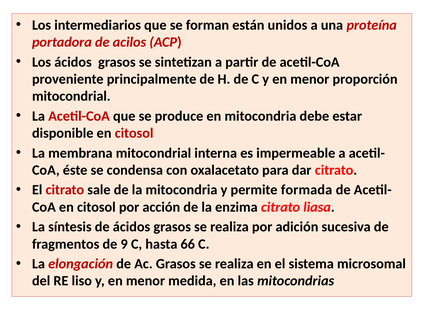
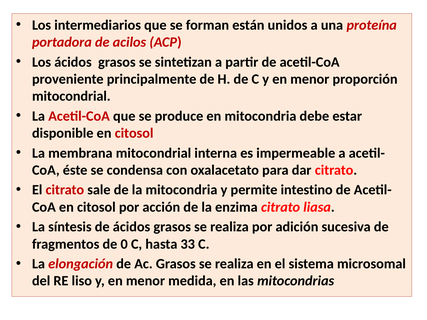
formada: formada -> intestino
9: 9 -> 0
66: 66 -> 33
